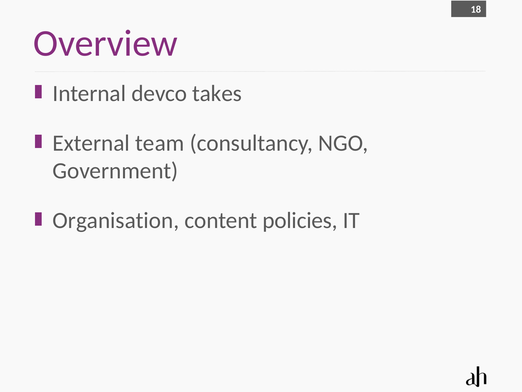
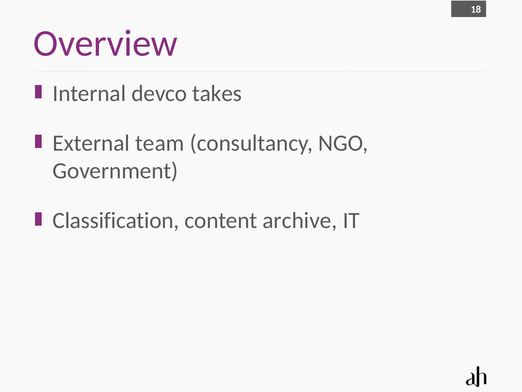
Organisation: Organisation -> Classification
policies: policies -> archive
